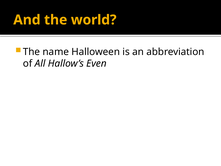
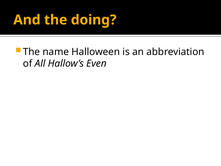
world: world -> doing
